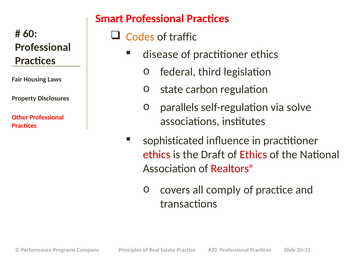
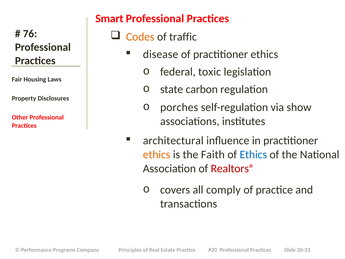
60: 60 -> 76
third: third -> toxic
parallels: parallels -> porches
solve: solve -> show
sophisticated: sophisticated -> architectural
ethics at (157, 154) colour: red -> orange
Draft: Draft -> Faith
Ethics at (253, 154) colour: red -> blue
